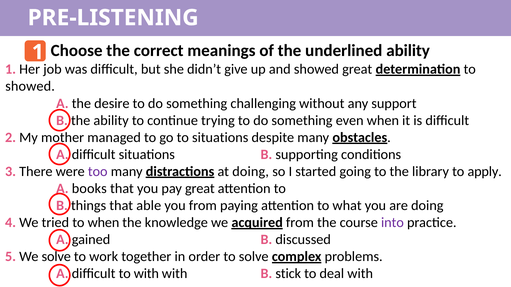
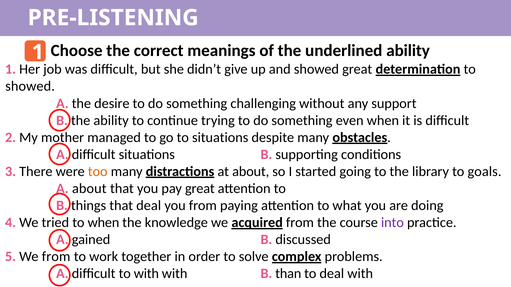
too colour: purple -> orange
at doing: doing -> about
apply: apply -> goals
A books: books -> about
that able: able -> deal
We solve: solve -> from
stick: stick -> than
